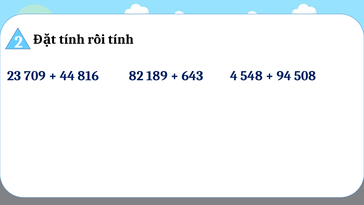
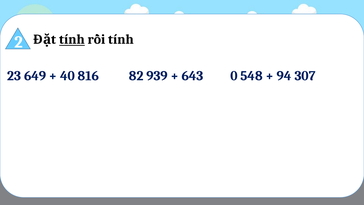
tính at (72, 39) underline: none -> present
709: 709 -> 649
44: 44 -> 40
189: 189 -> 939
4: 4 -> 0
508: 508 -> 307
